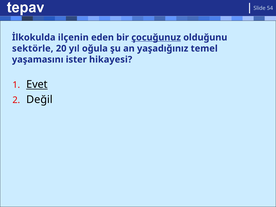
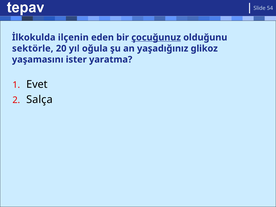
temel: temel -> glikoz
hikayesi: hikayesi -> yaratma
Evet underline: present -> none
Değil: Değil -> Salça
